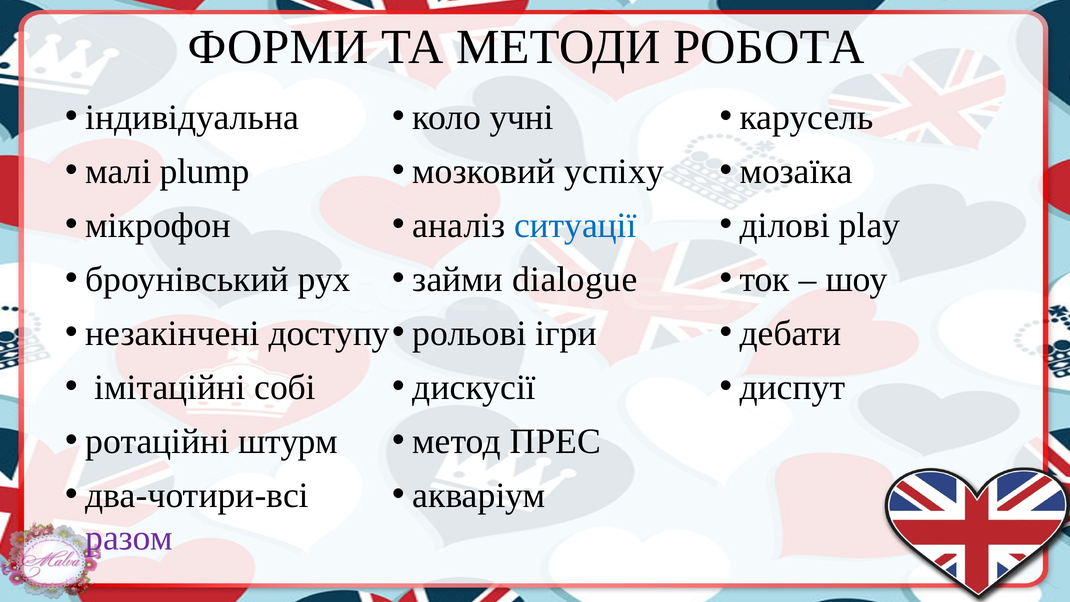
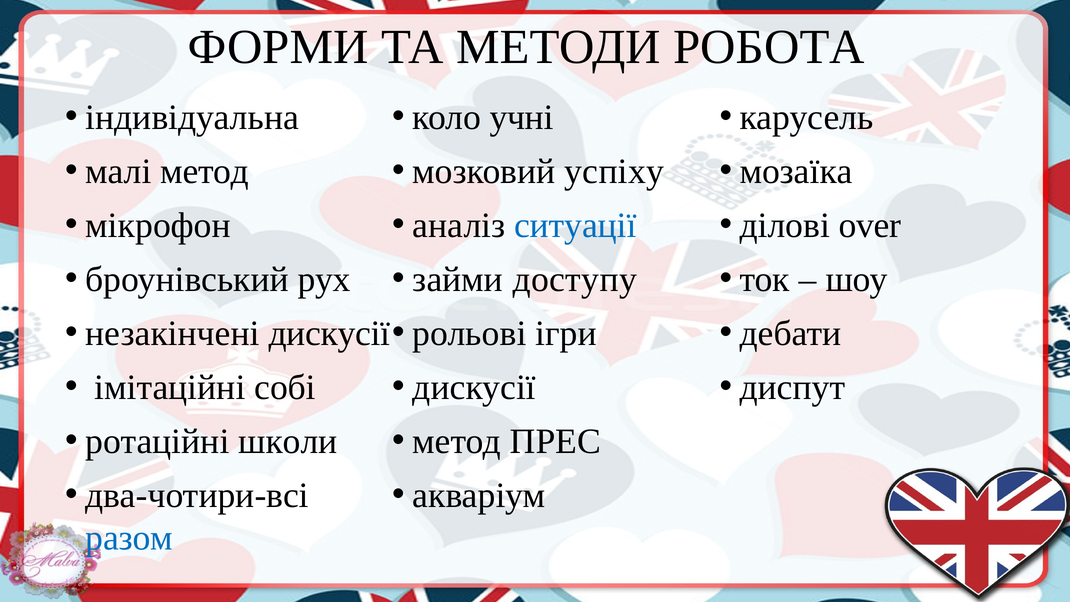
малі plump: plump -> метод
play: play -> over
dialogue: dialogue -> доступу
незакінчені доступу: доступу -> дискусії
штурм: штурм -> школи
разом colour: purple -> blue
